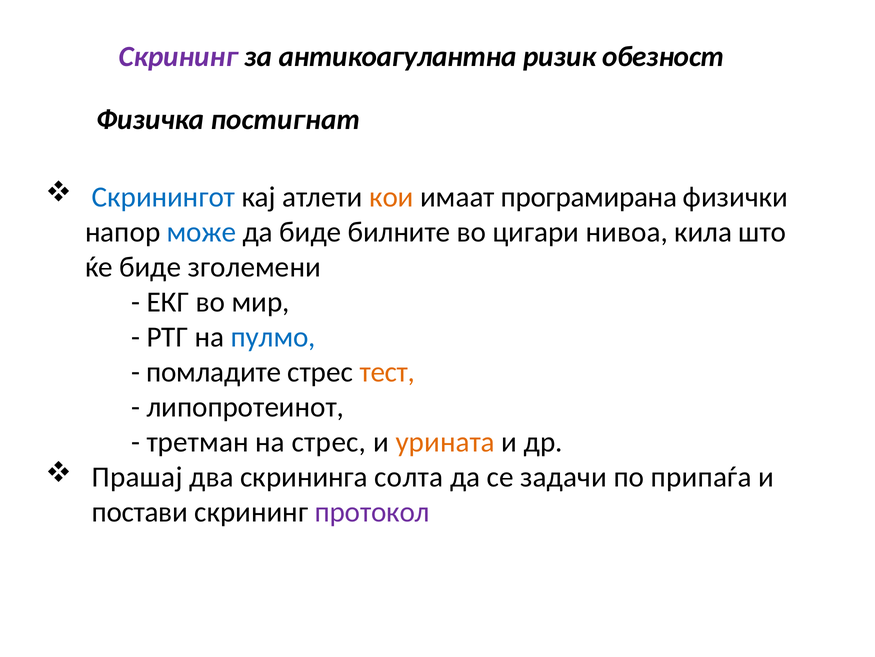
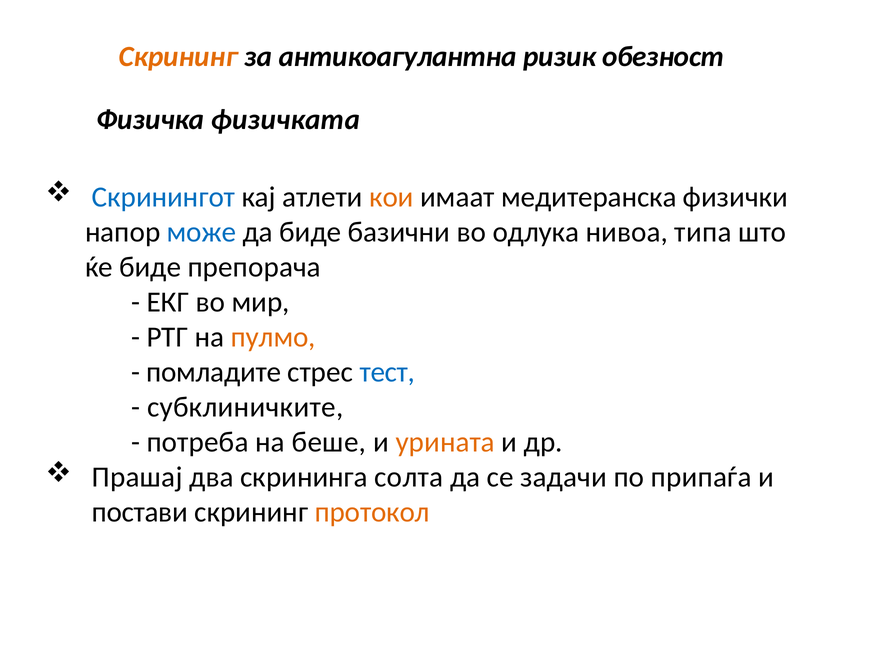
Скрининг at (178, 57) colour: purple -> orange
постигнат: постигнат -> физичката
програмирана: програмирана -> медитеранска
билните: билните -> базични
цигари: цигари -> одлука
кила: кила -> типа
зголемени: зголемени -> препорача
пулмо colour: blue -> orange
тест colour: orange -> blue
липопротеинот: липопротеинот -> субклиничките
третман: третман -> потреба
на стрес: стрес -> беше
протокол colour: purple -> orange
